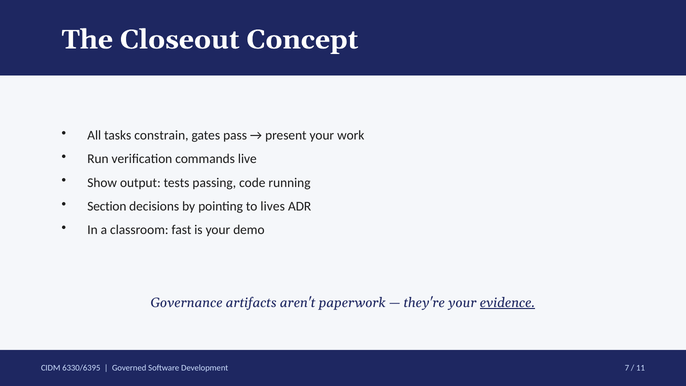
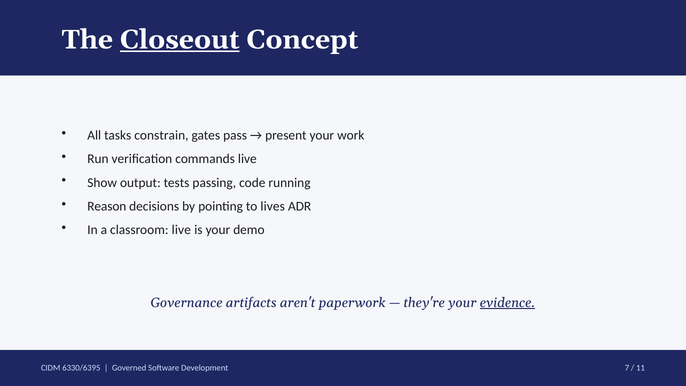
Closeout underline: none -> present
Section: Section -> Reason
classroom fast: fast -> live
